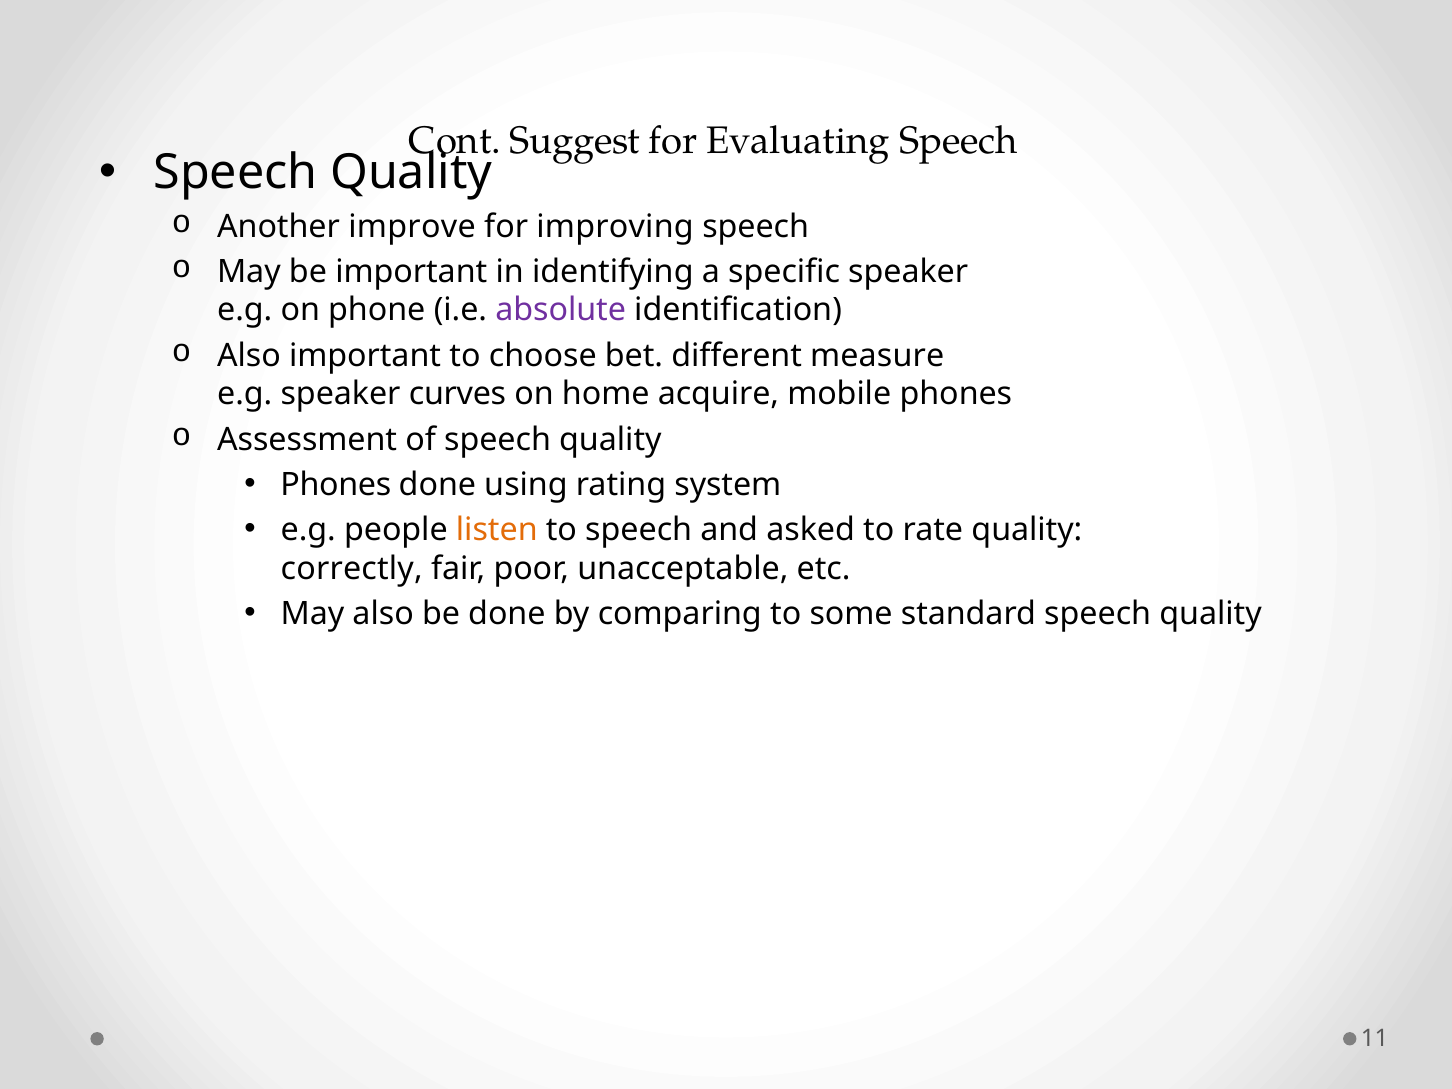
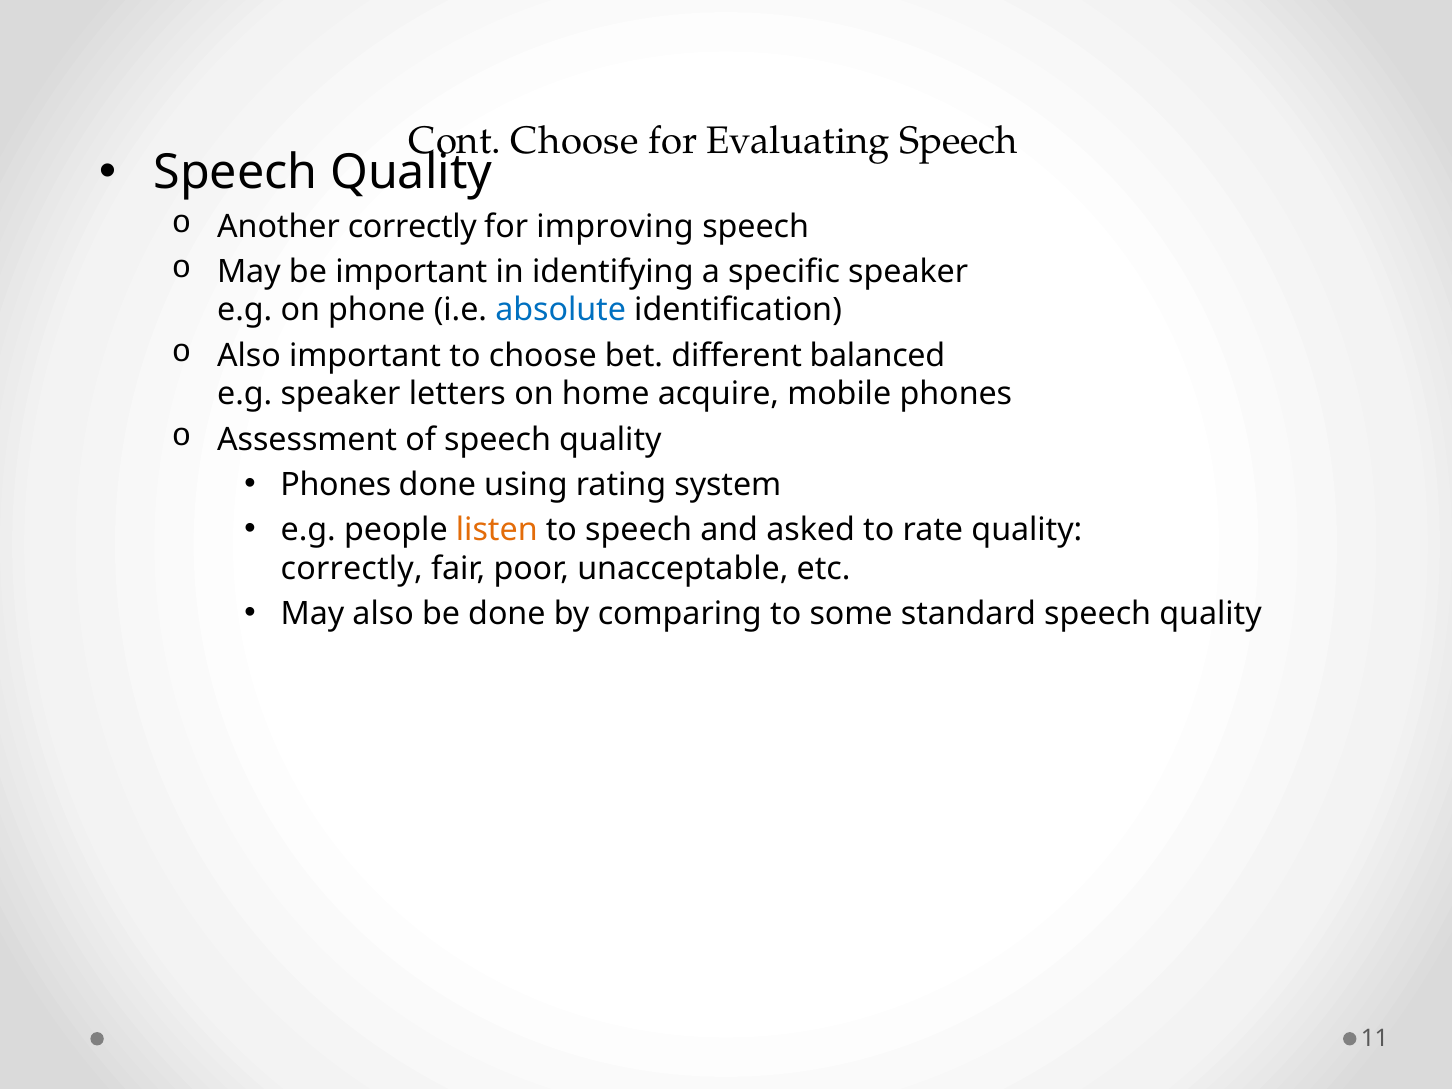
Cont Suggest: Suggest -> Choose
Another improve: improve -> correctly
absolute colour: purple -> blue
measure: measure -> balanced
curves: curves -> letters
